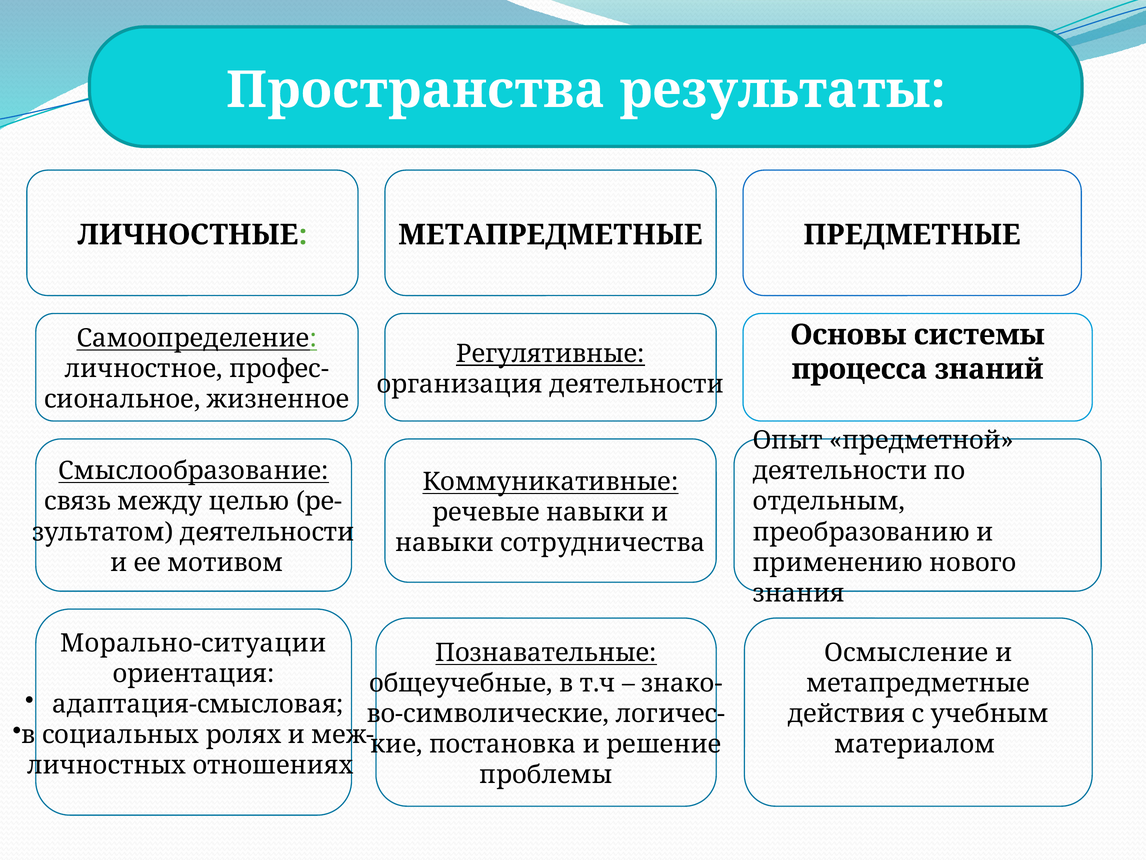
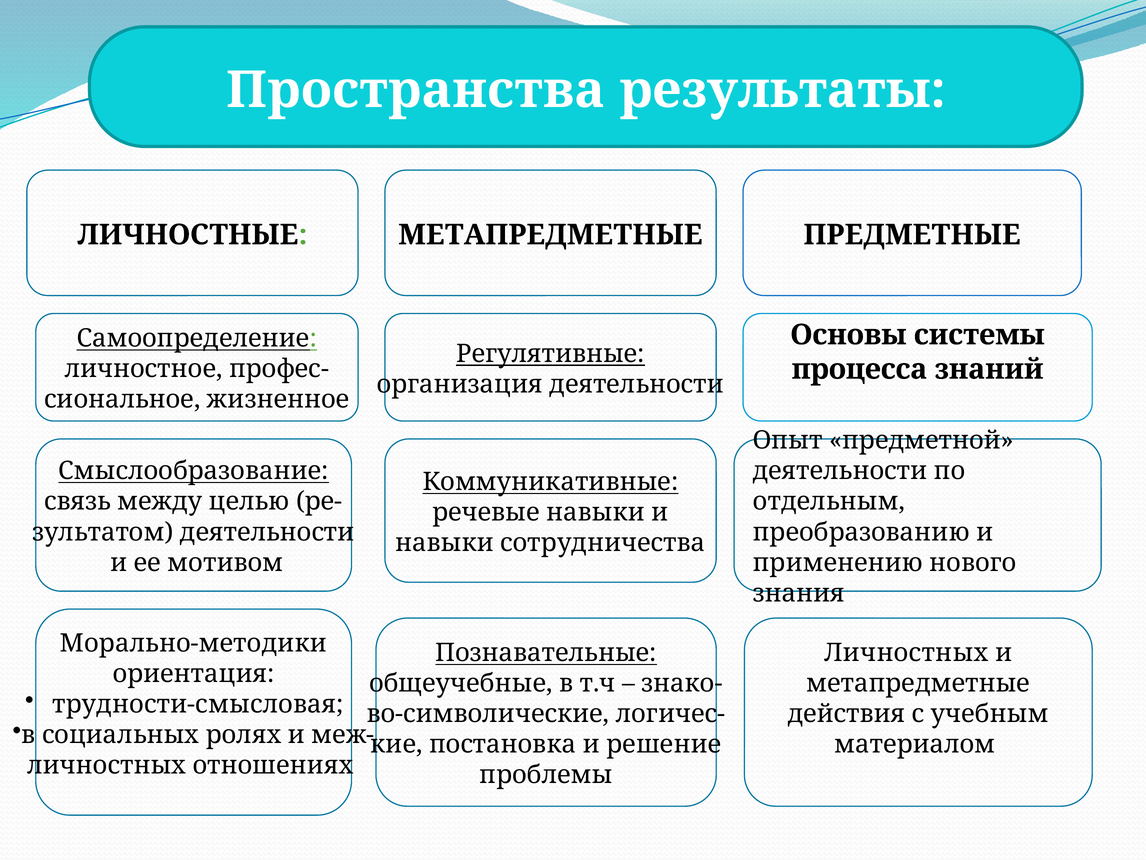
Морально-ситуации: Морально-ситуации -> Морально-методики
Осмысление at (906, 652): Осмысление -> Личностных
адаптация-смысловая: адаптация-смысловая -> трудности-смысловая
